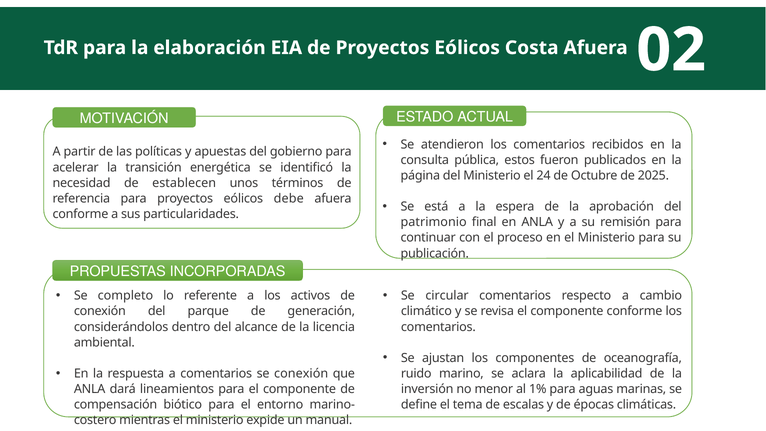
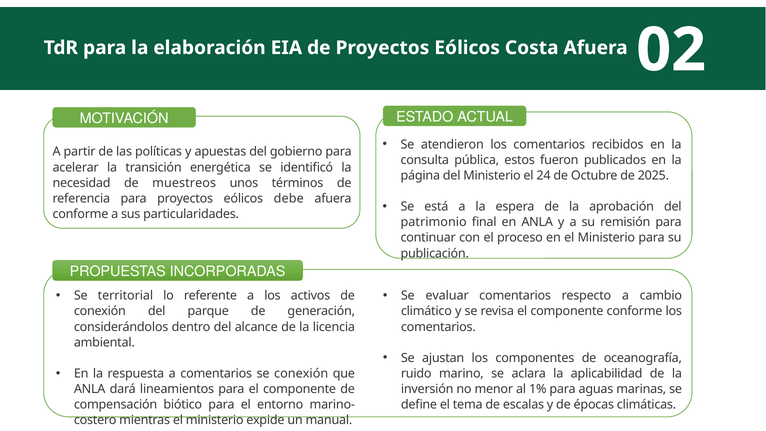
establecen: establecen -> muestreos
completo: completo -> territorial
circular: circular -> evaluar
